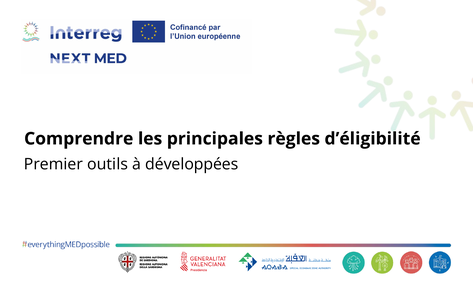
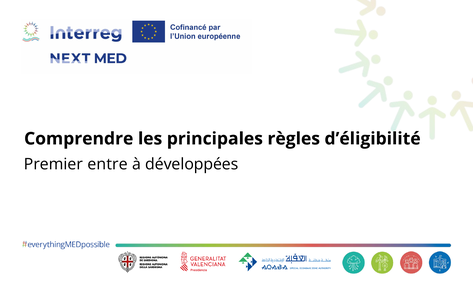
outils: outils -> entre
